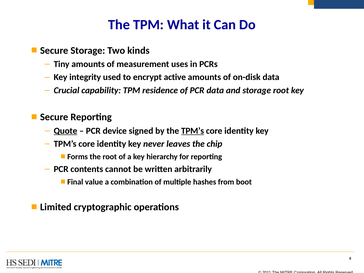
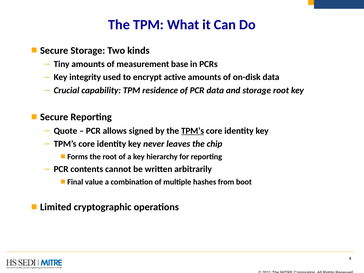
uses: uses -> base
Quote underline: present -> none
device: device -> allows
